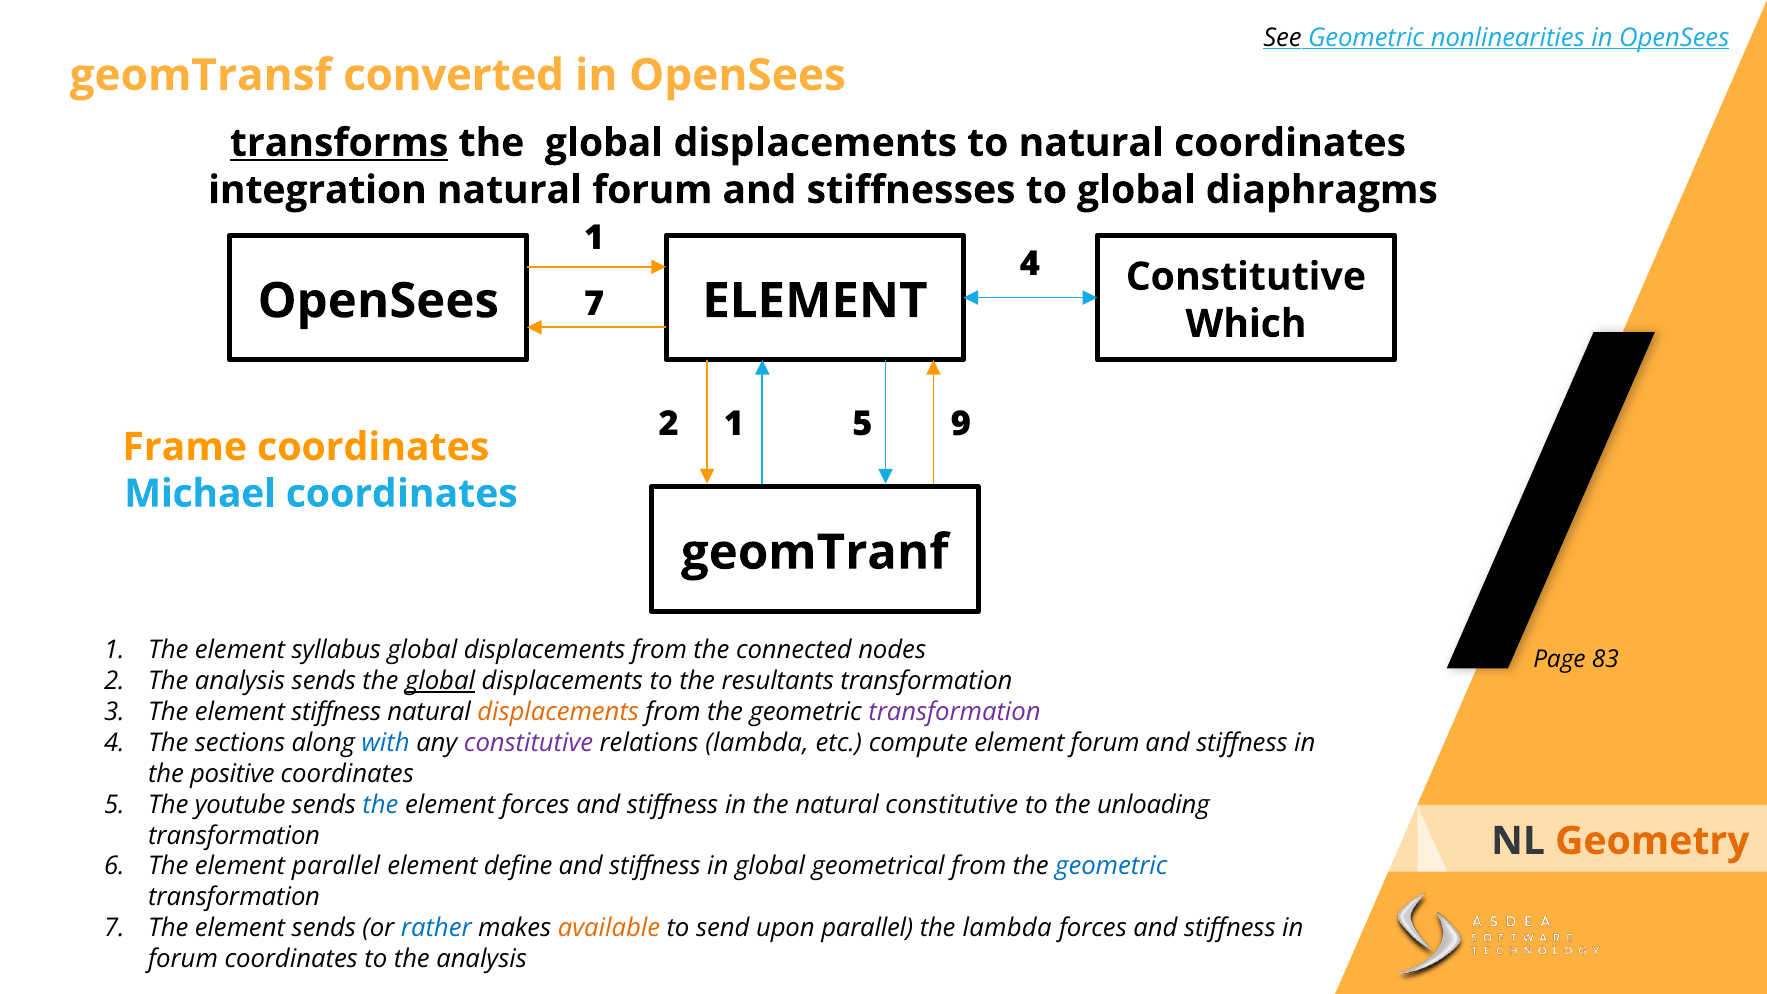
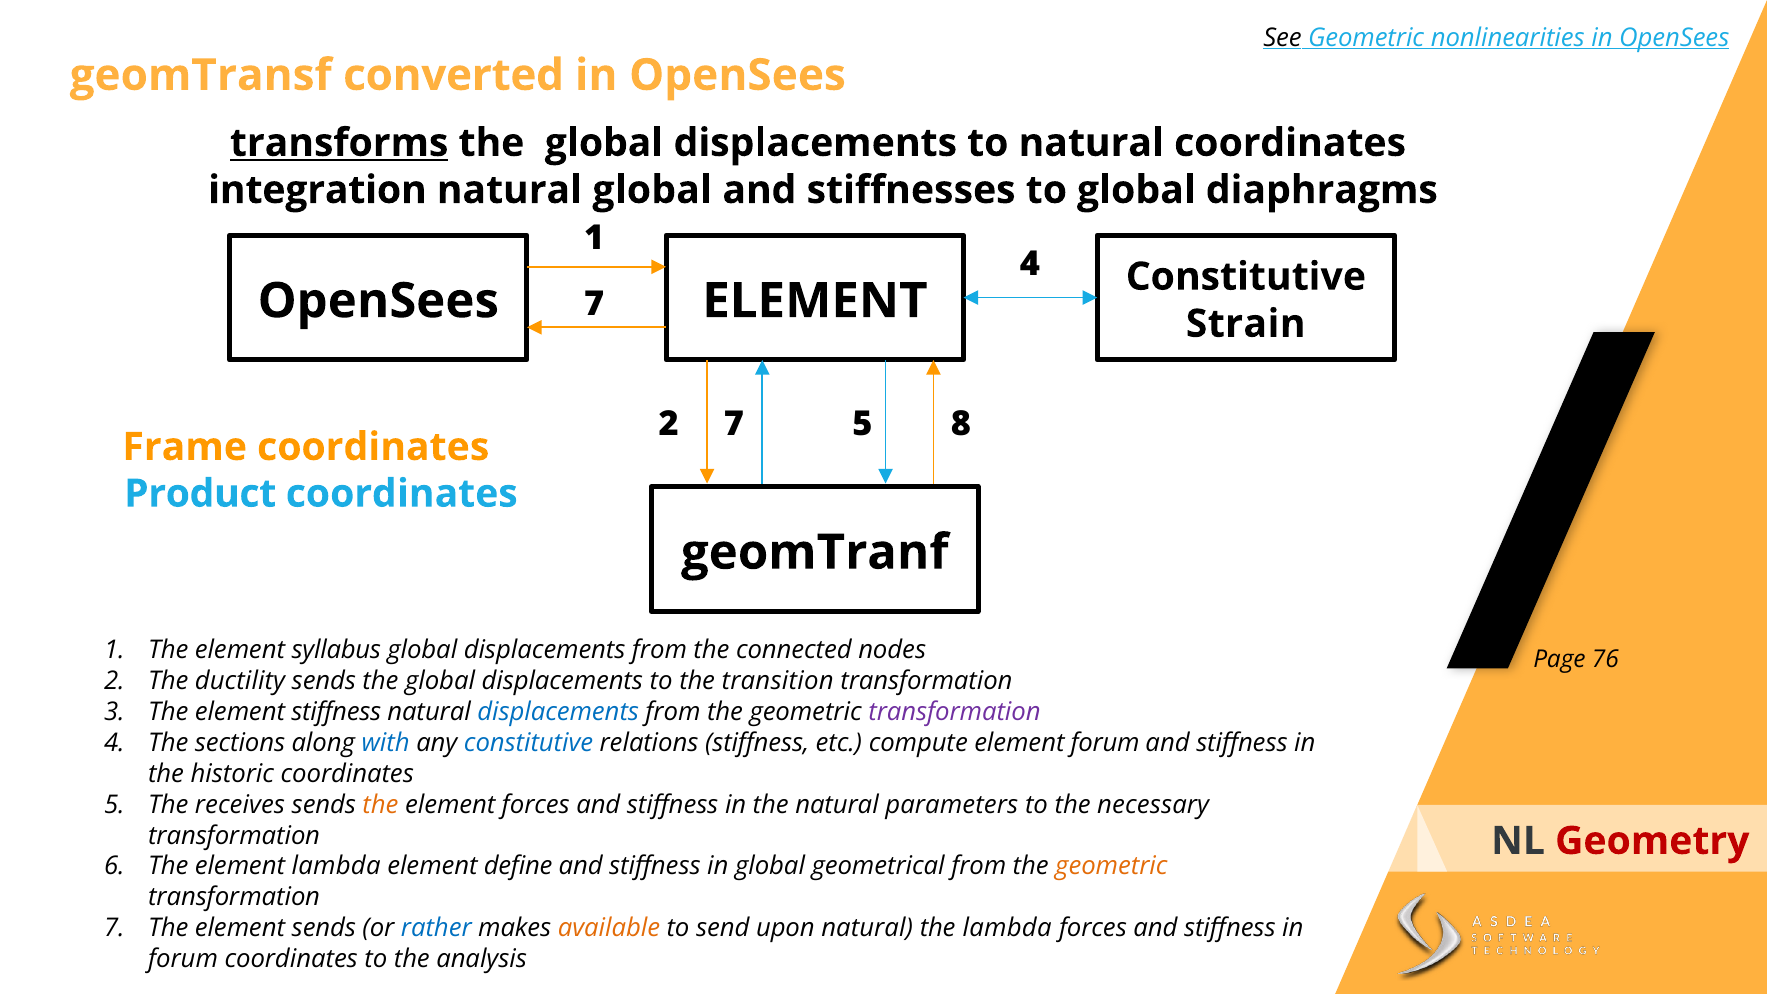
natural forum: forum -> global
Which: Which -> Strain
2 1: 1 -> 7
9: 9 -> 8
Michael: Michael -> Product
83: 83 -> 76
2 The analysis: analysis -> ductility
global at (440, 681) underline: present -> none
resultants: resultants -> transition
displacements at (558, 712) colour: orange -> blue
constitutive at (529, 743) colour: purple -> blue
relations lambda: lambda -> stiffness
positive: positive -> historic
youtube: youtube -> receives
the at (380, 805) colour: blue -> orange
natural constitutive: constitutive -> parameters
unloading: unloading -> necessary
Geometry colour: orange -> red
element parallel: parallel -> lambda
geometric at (1111, 866) colour: blue -> orange
upon parallel: parallel -> natural
